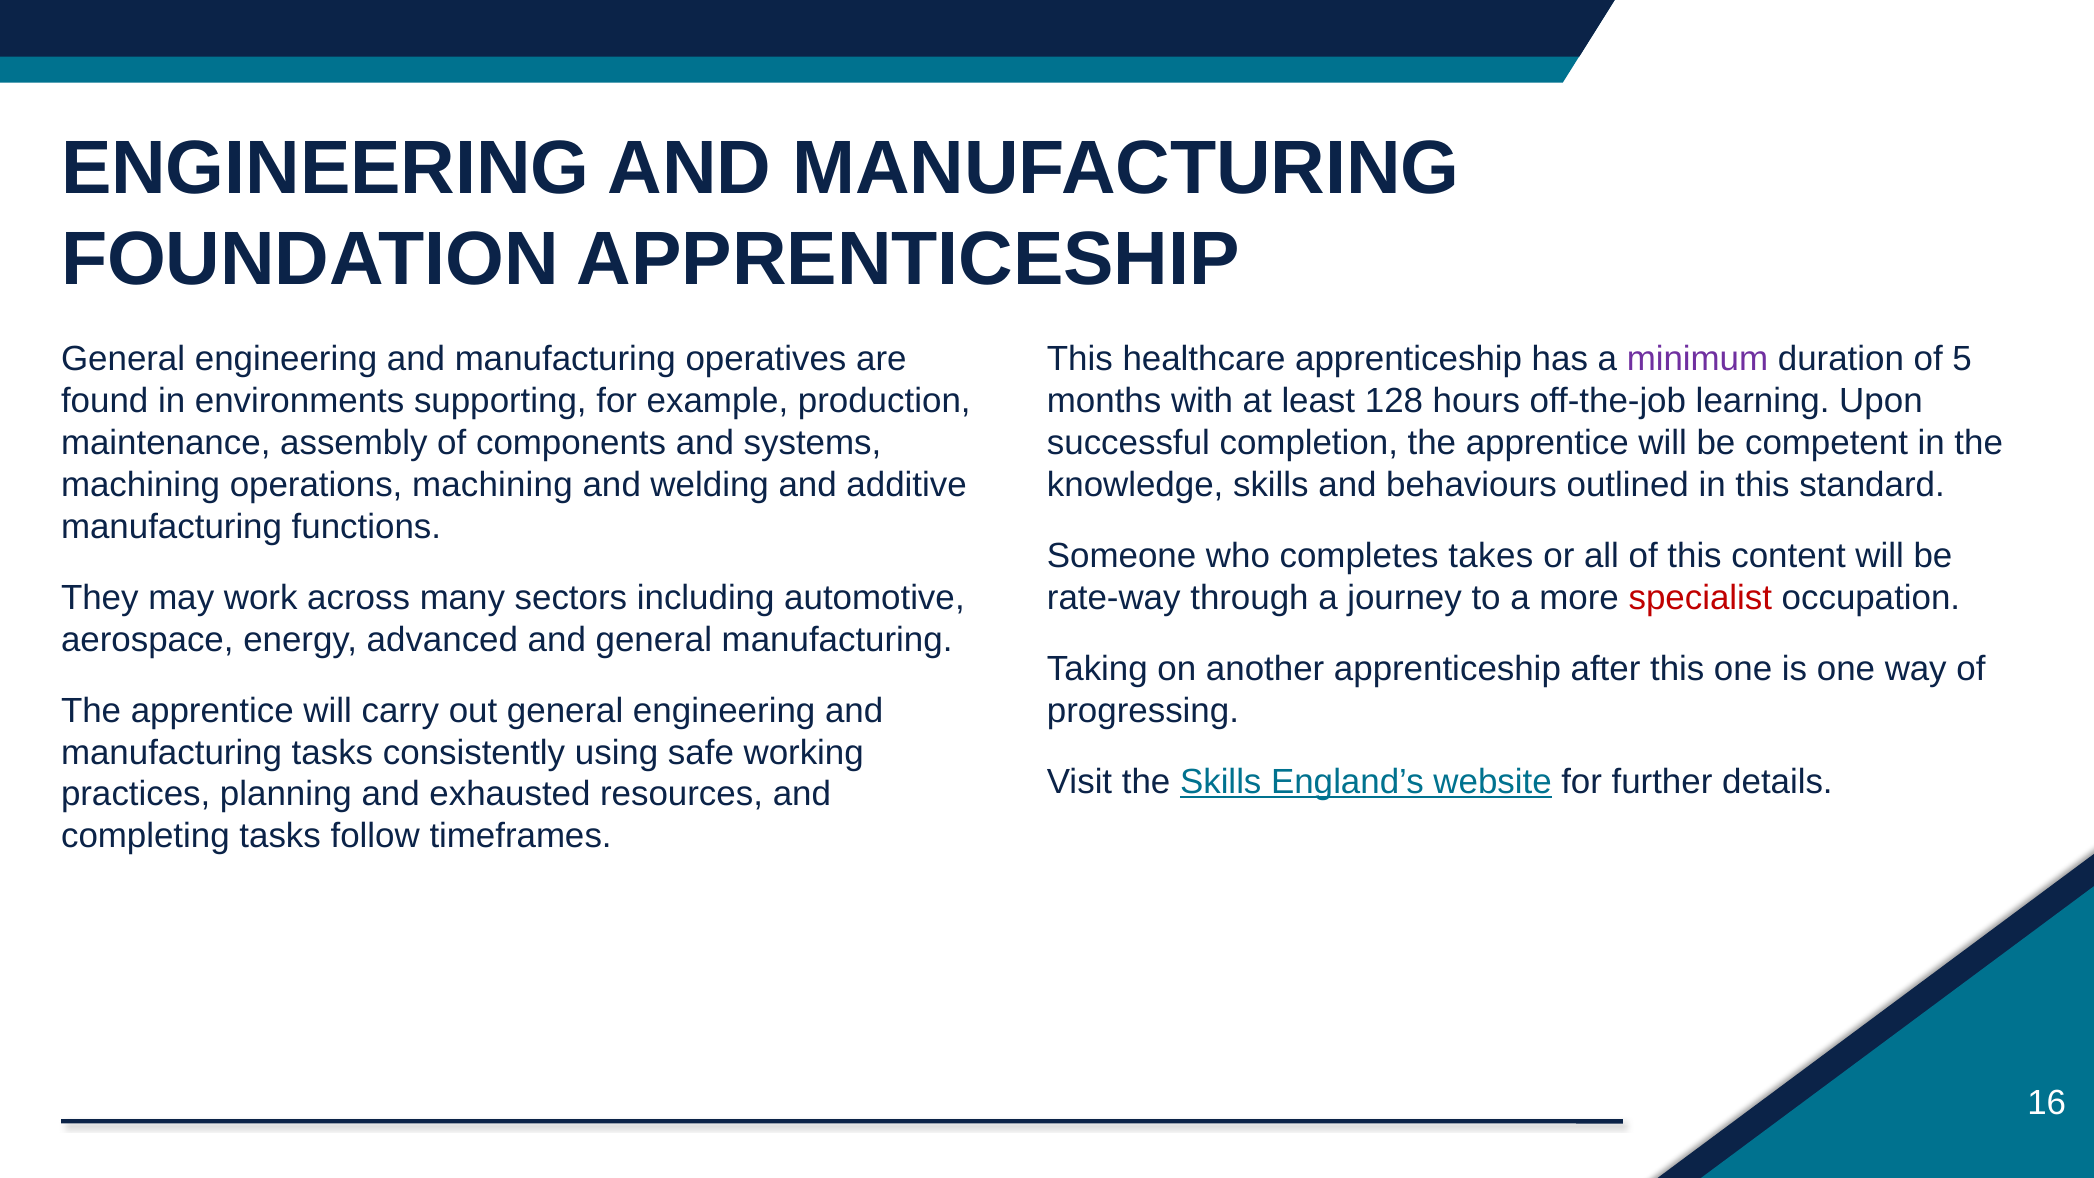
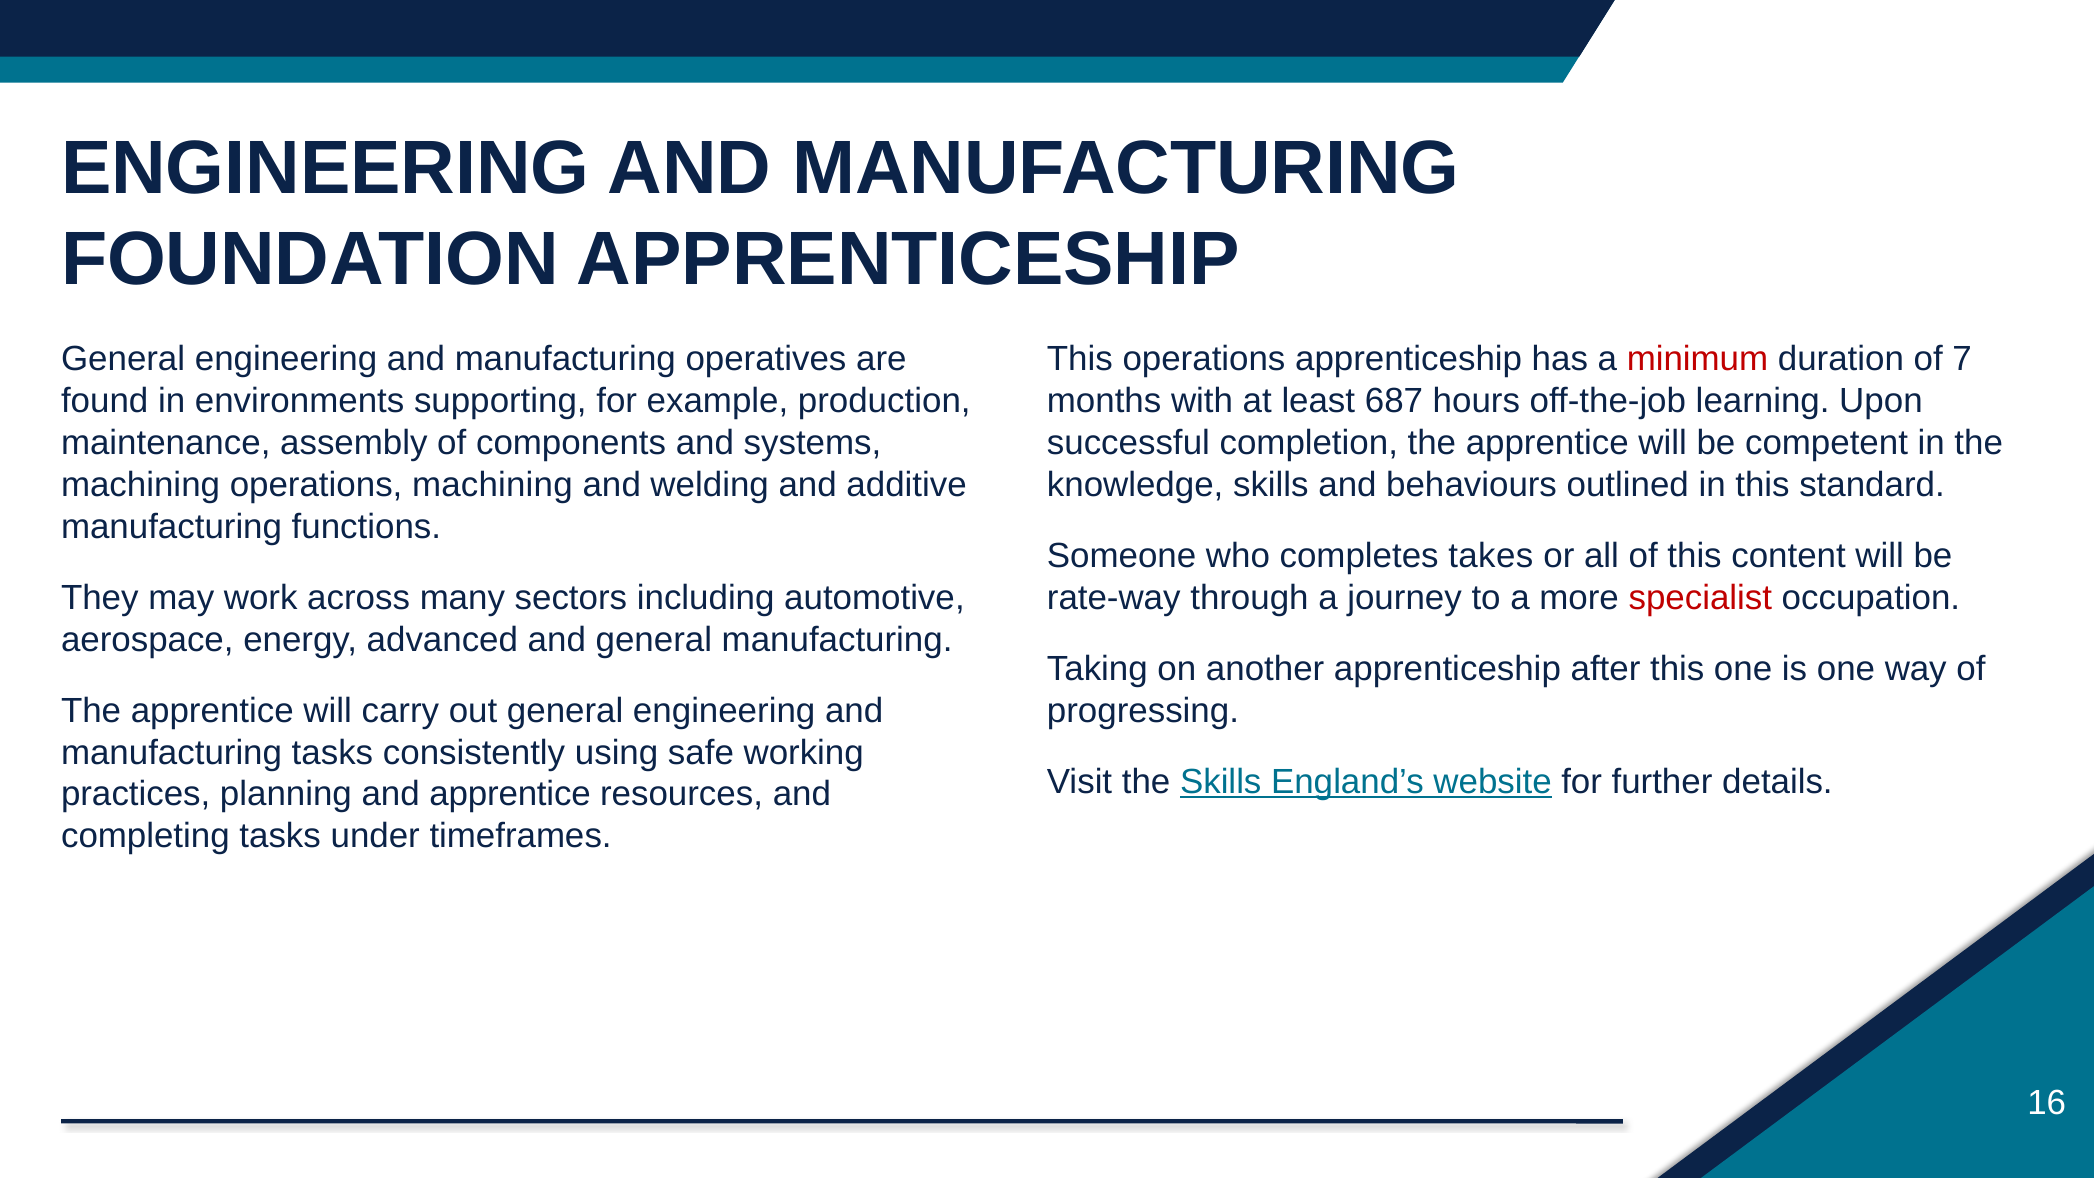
This healthcare: healthcare -> operations
minimum colour: purple -> red
5: 5 -> 7
128: 128 -> 687
and exhausted: exhausted -> apprentice
follow: follow -> under
